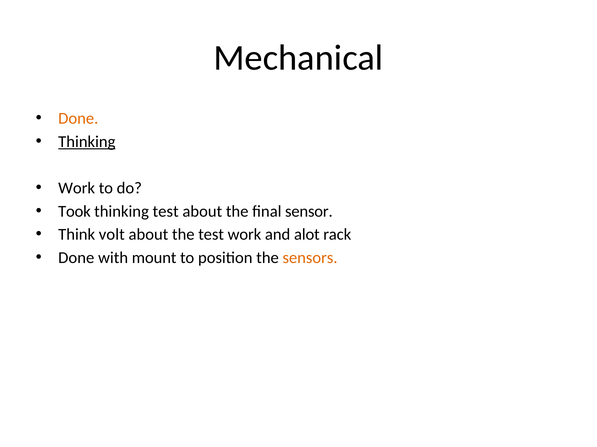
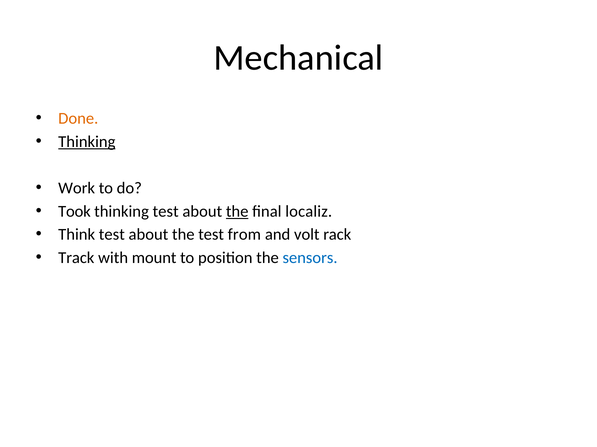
the at (237, 212) underline: none -> present
sensor: sensor -> localiz
Think volt: volt -> test
test work: work -> from
alot: alot -> volt
Done at (76, 258): Done -> Track
sensors colour: orange -> blue
